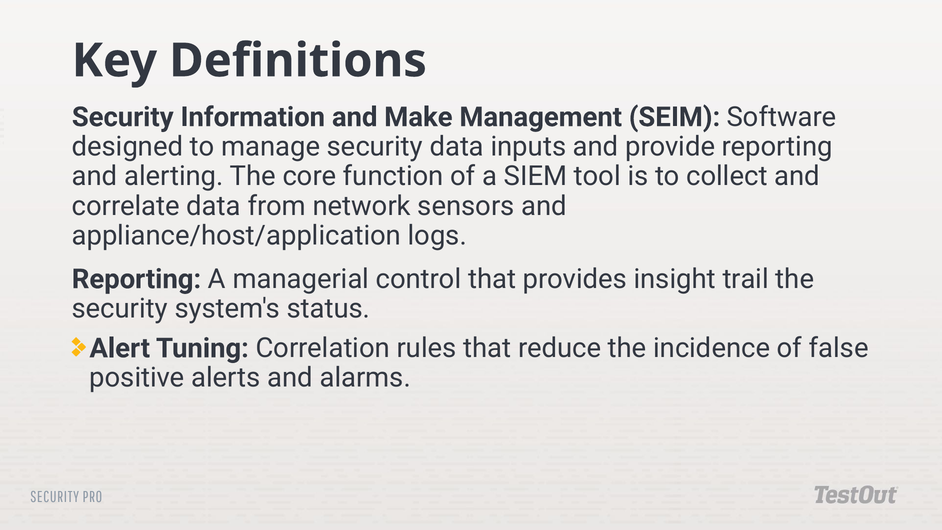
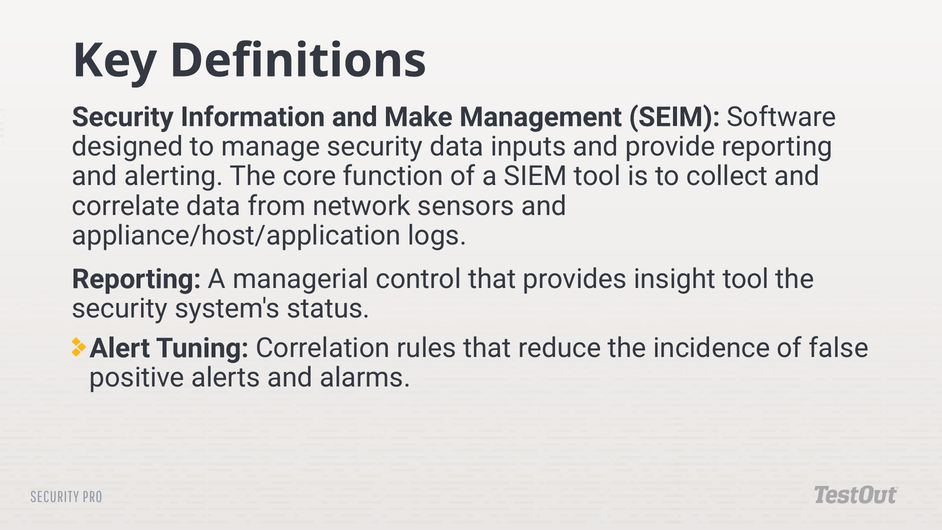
insight trail: trail -> tool
